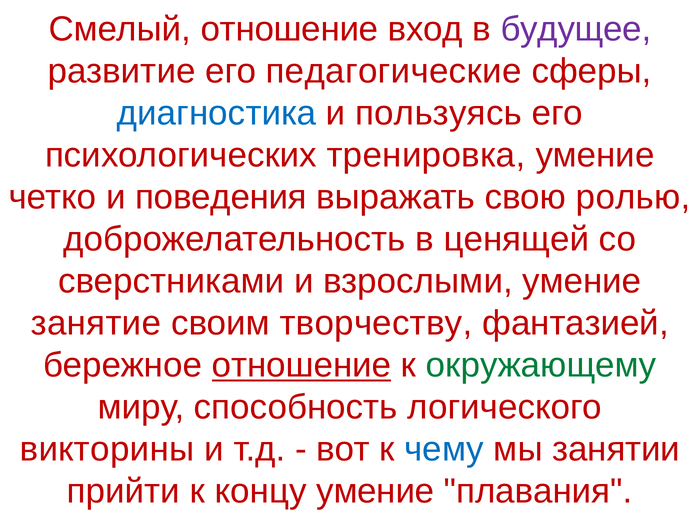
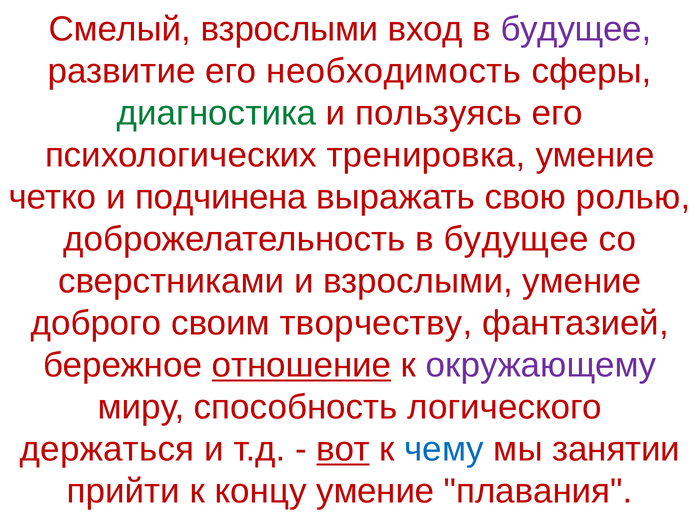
Смелый отношение: отношение -> взрослыми
педагогические: педагогические -> необходимость
диагностика colour: blue -> green
поведения: поведения -> подчинена
доброжелательность в ценящей: ценящей -> будущее
занятие: занятие -> доброго
окружающему colour: green -> purple
викторины: викторины -> держаться
вот underline: none -> present
